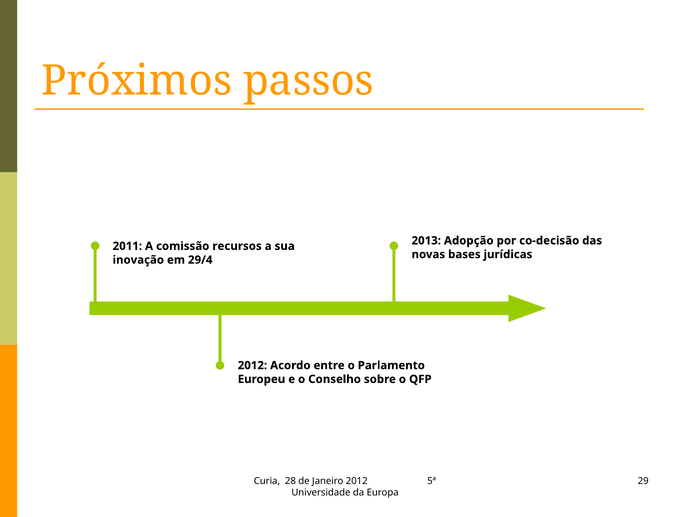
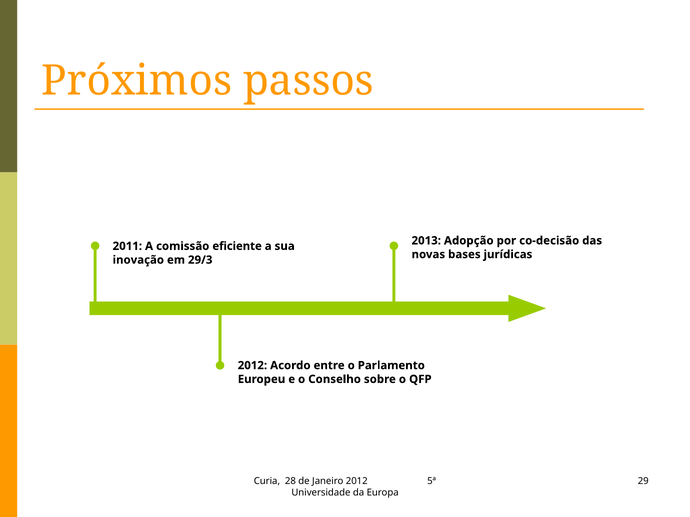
recursos: recursos -> eficiente
29/4: 29/4 -> 29/3
